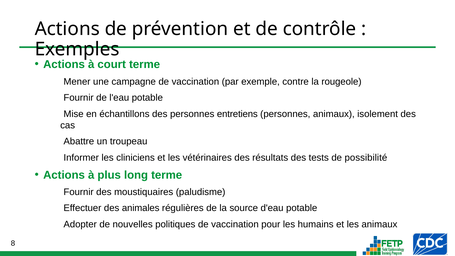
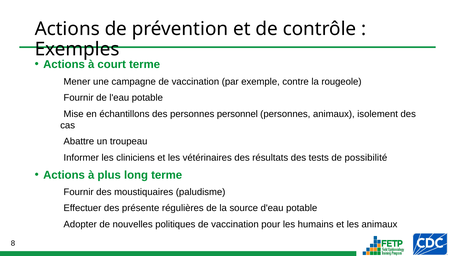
entretiens: entretiens -> personnel
animales: animales -> présente
